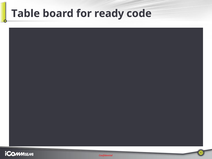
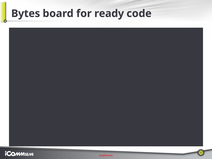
Table: Table -> Bytes
